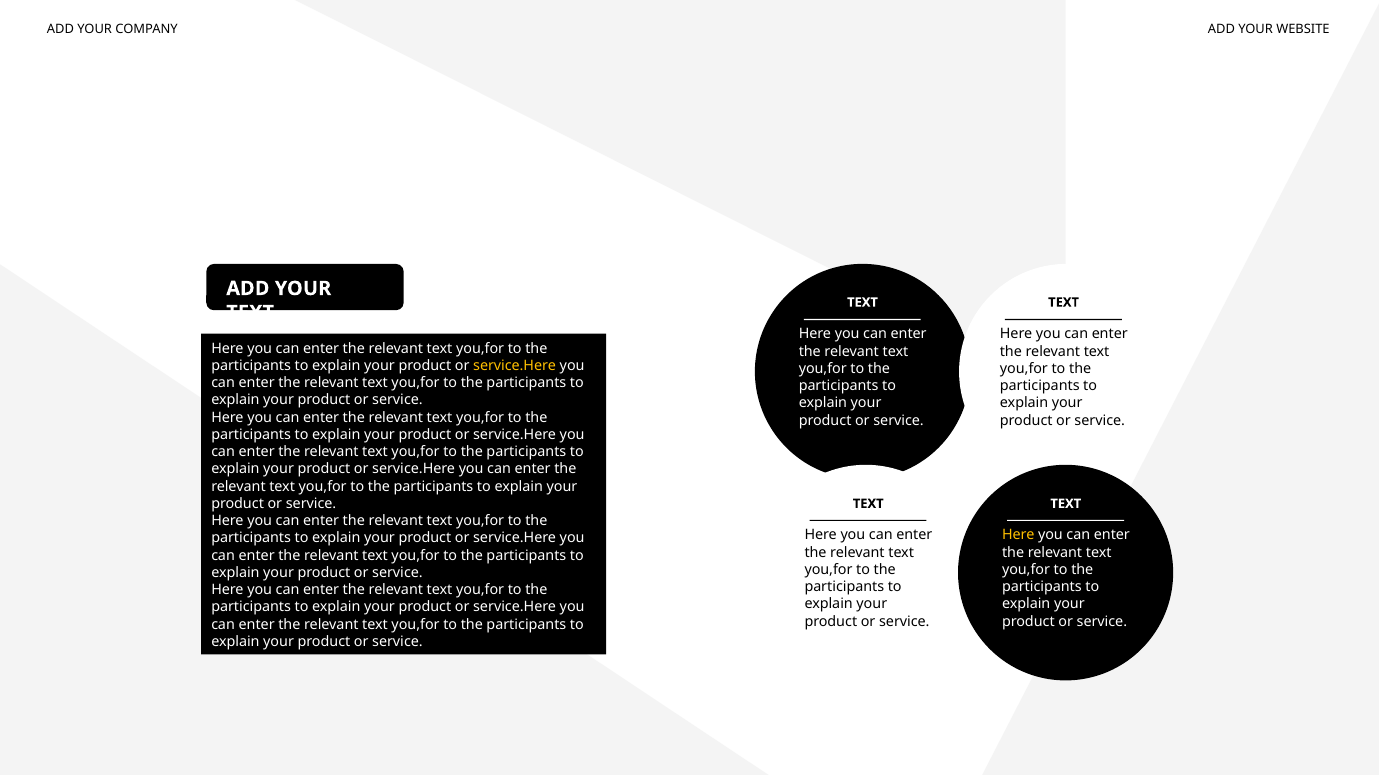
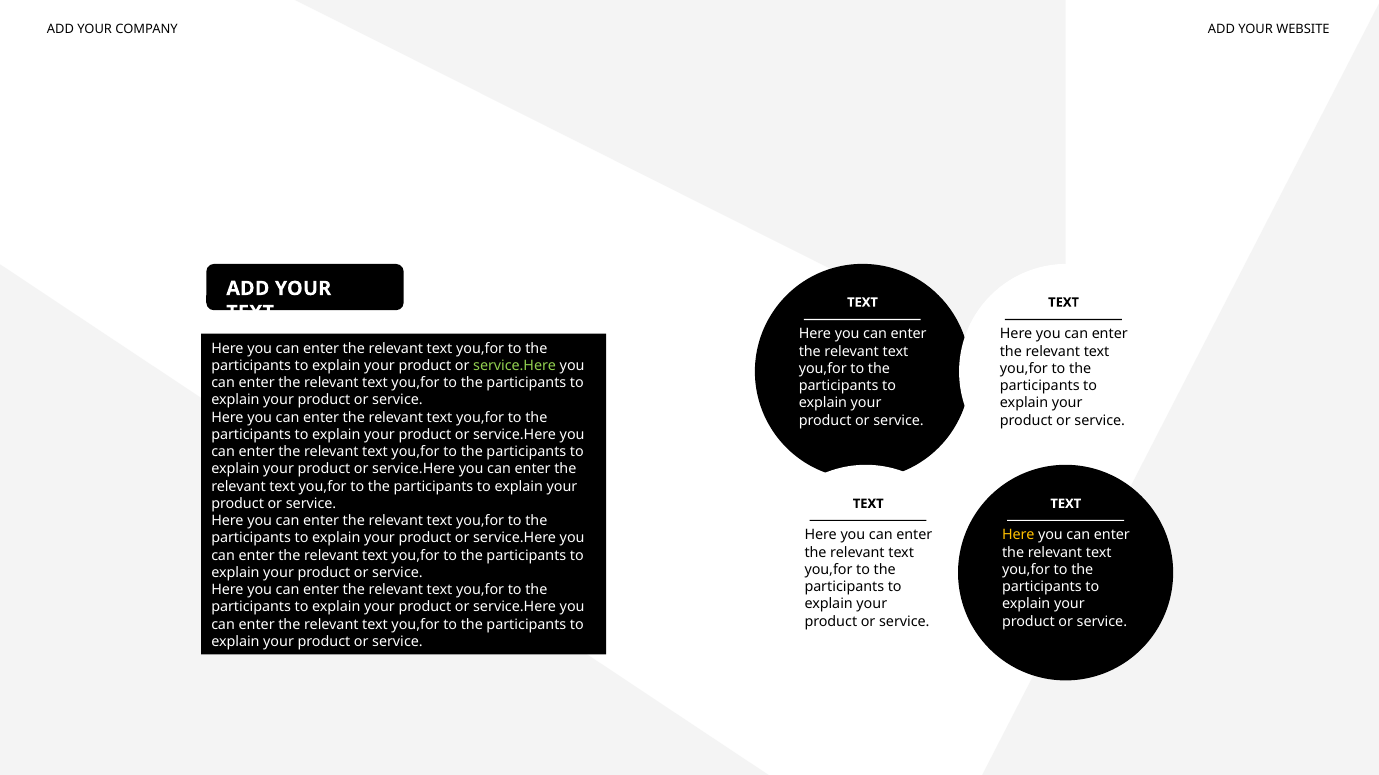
service.Here at (515, 365) colour: yellow -> light green
